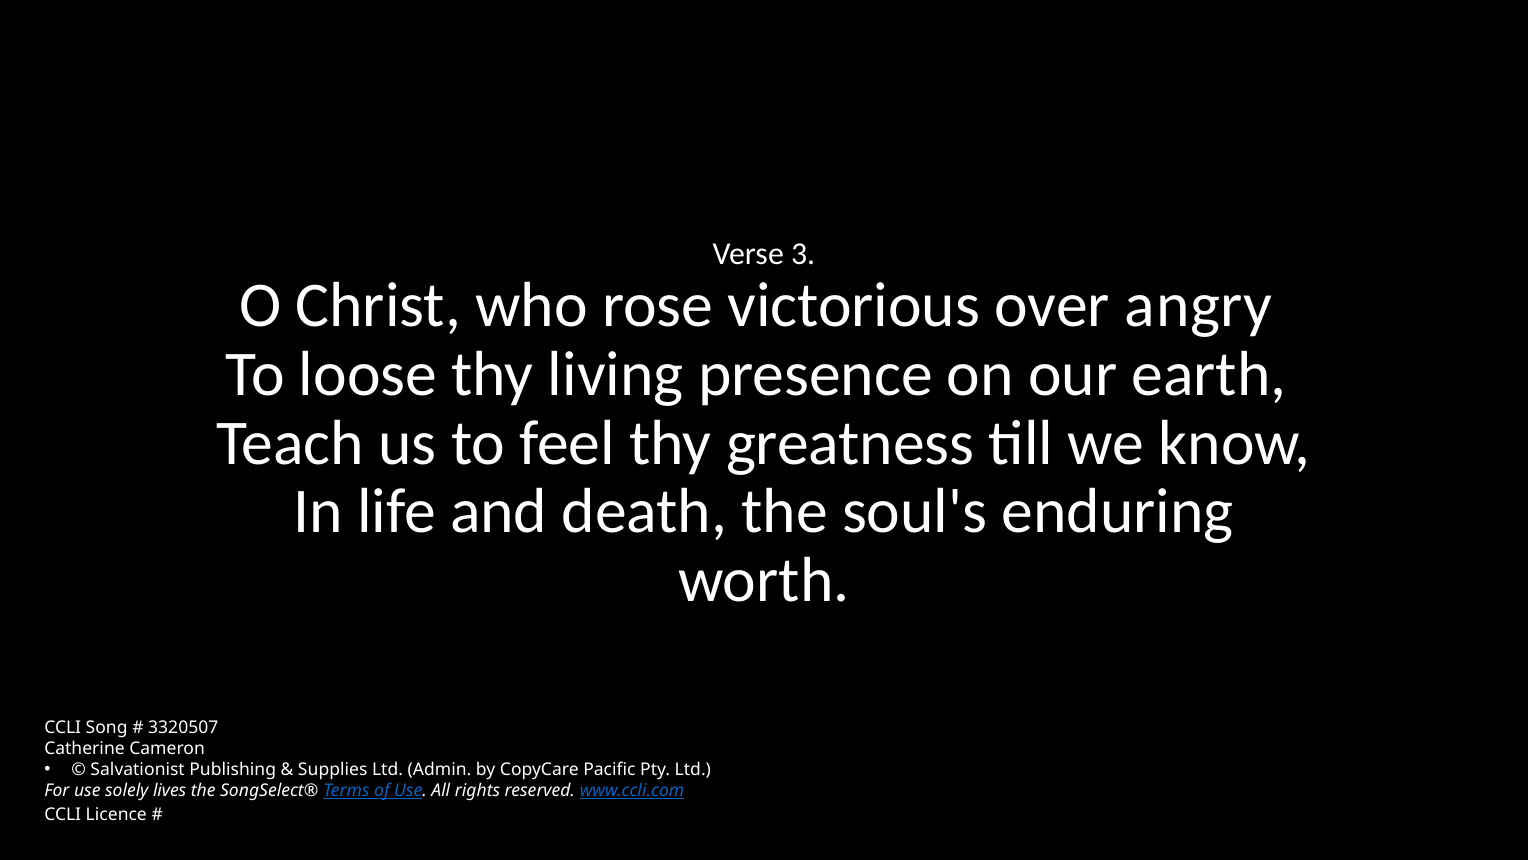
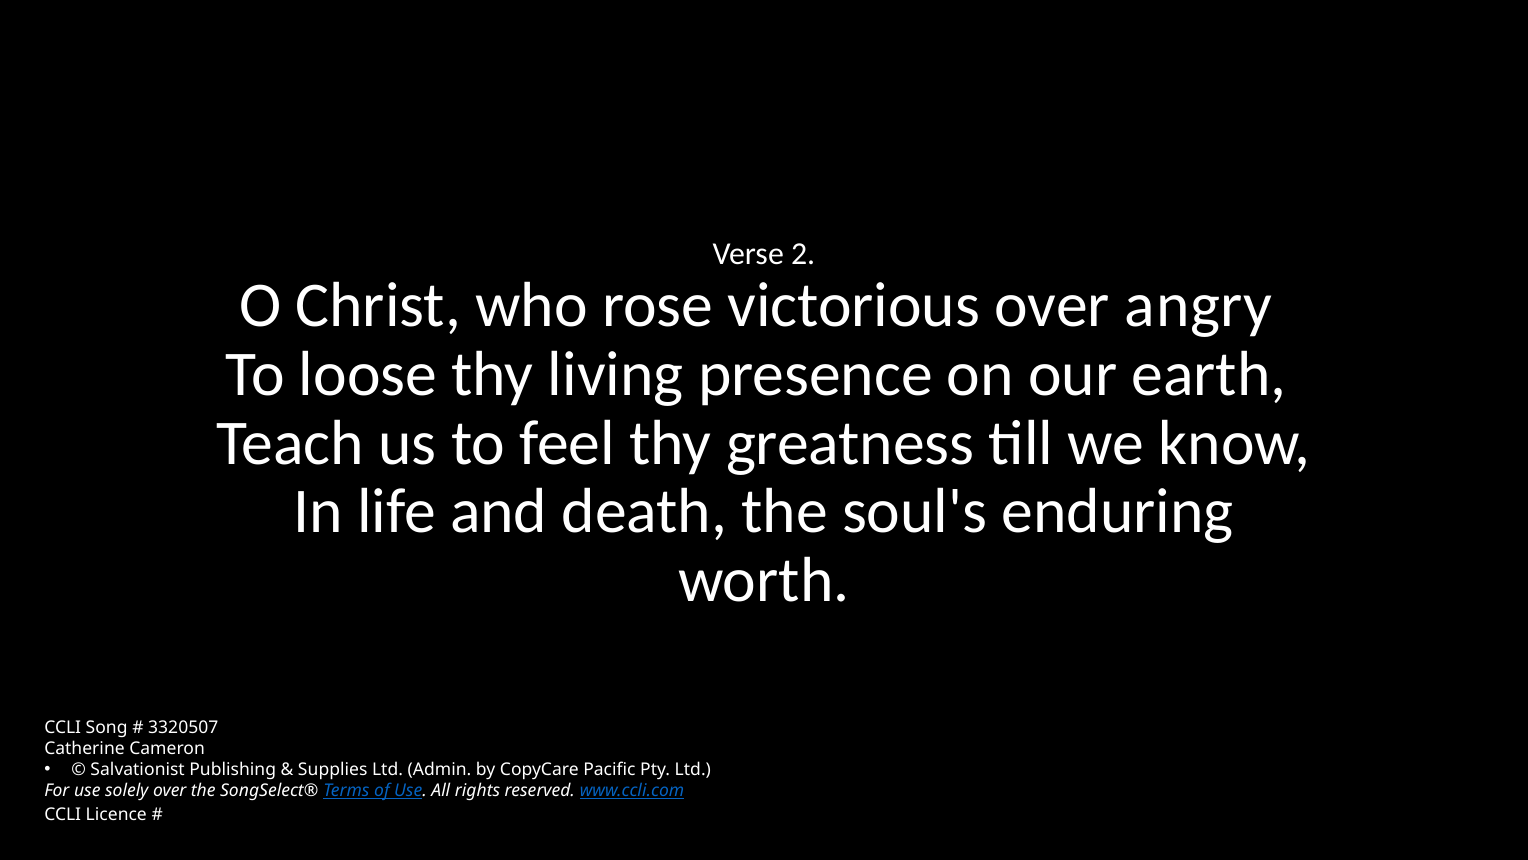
3: 3 -> 2
solely lives: lives -> over
